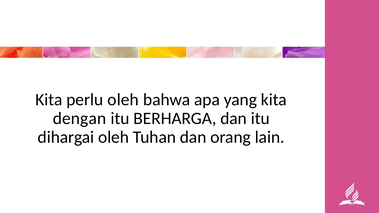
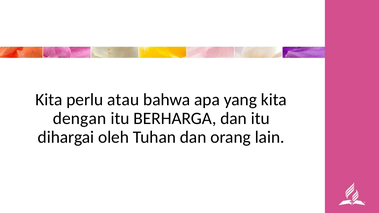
perlu oleh: oleh -> atau
